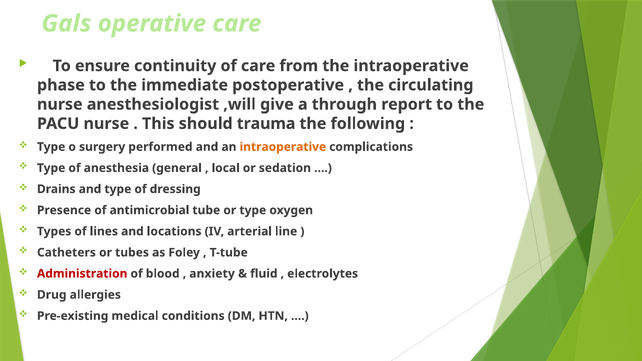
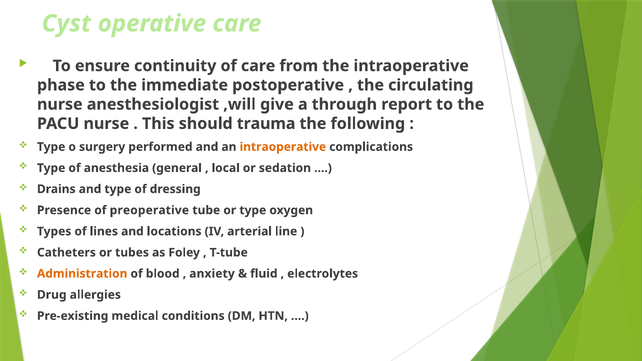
Gals: Gals -> Cyst
antimicrobial: antimicrobial -> preoperative
Administration colour: red -> orange
